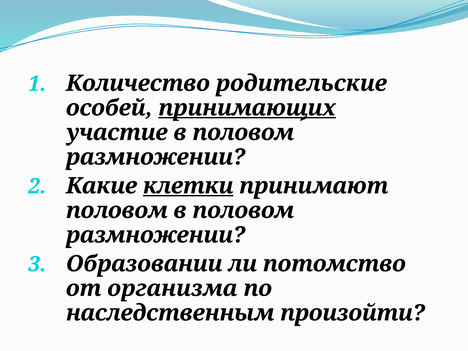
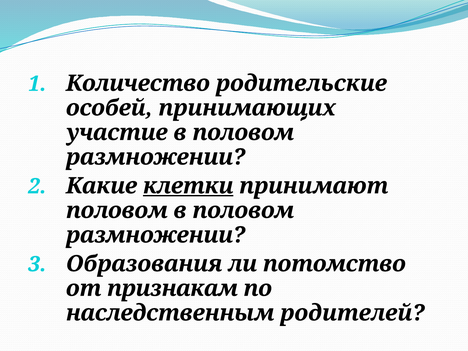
принимающих underline: present -> none
Образовании: Образовании -> Образования
организма: организма -> признакам
произойти: произойти -> родителей
